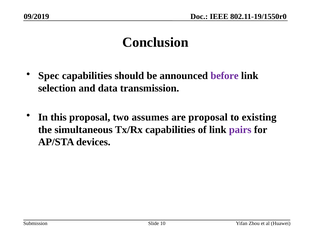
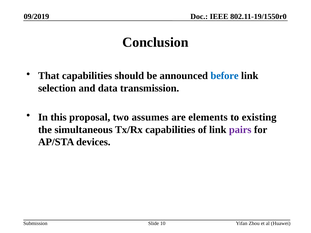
Spec: Spec -> That
before colour: purple -> blue
are proposal: proposal -> elements
